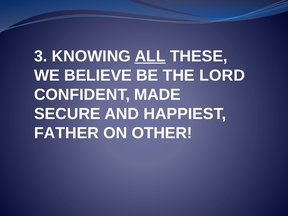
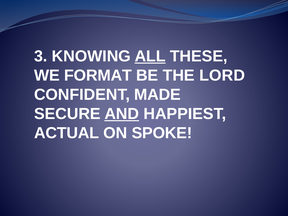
BELIEVE: BELIEVE -> FORMAT
AND underline: none -> present
FATHER: FATHER -> ACTUAL
OTHER: OTHER -> SPOKE
